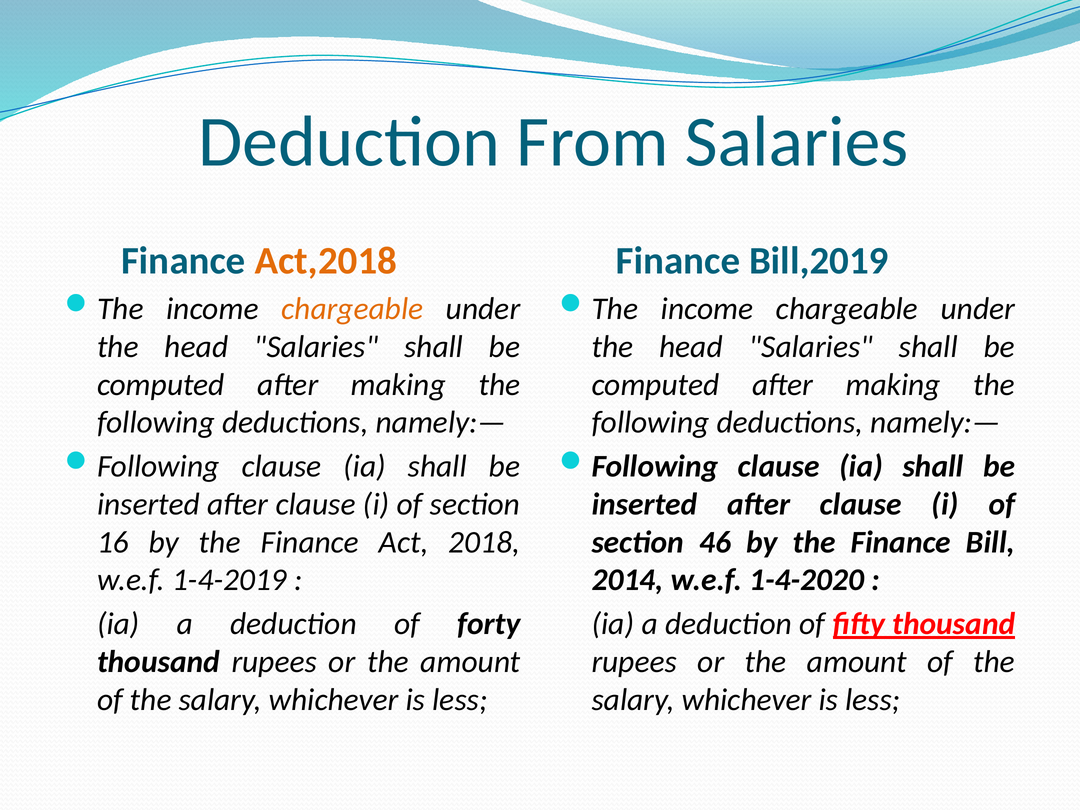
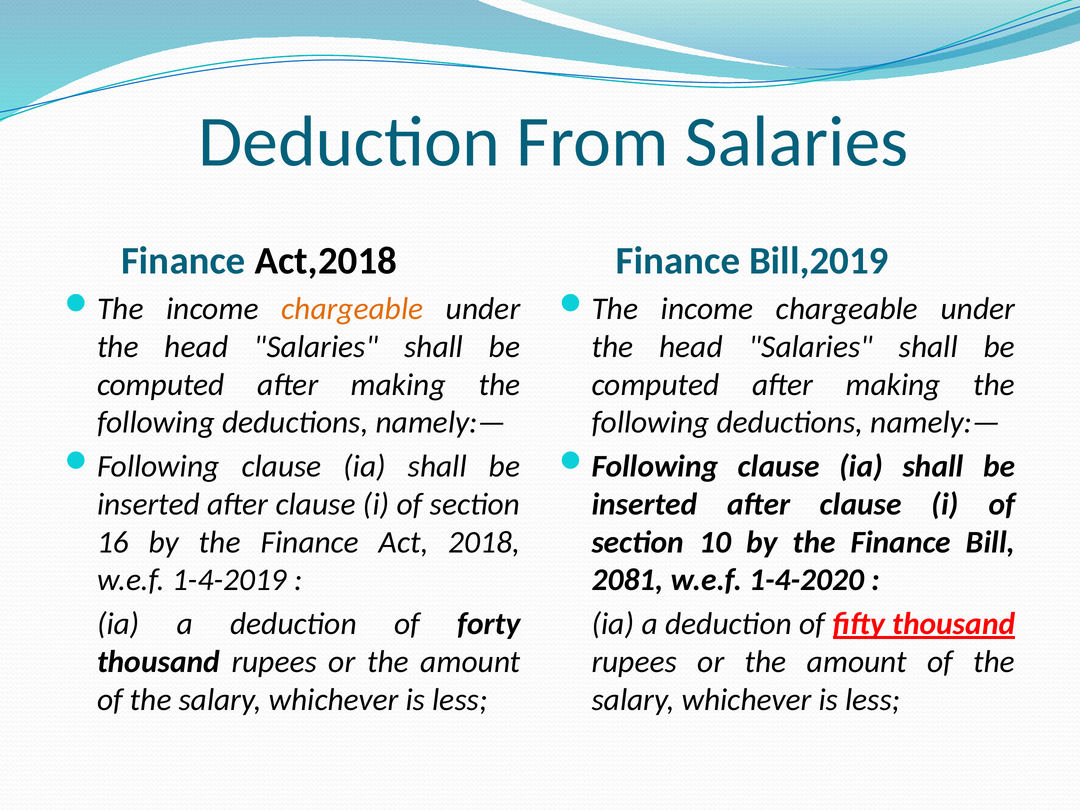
Act,2018 colour: orange -> black
46: 46 -> 10
2014: 2014 -> 2081
